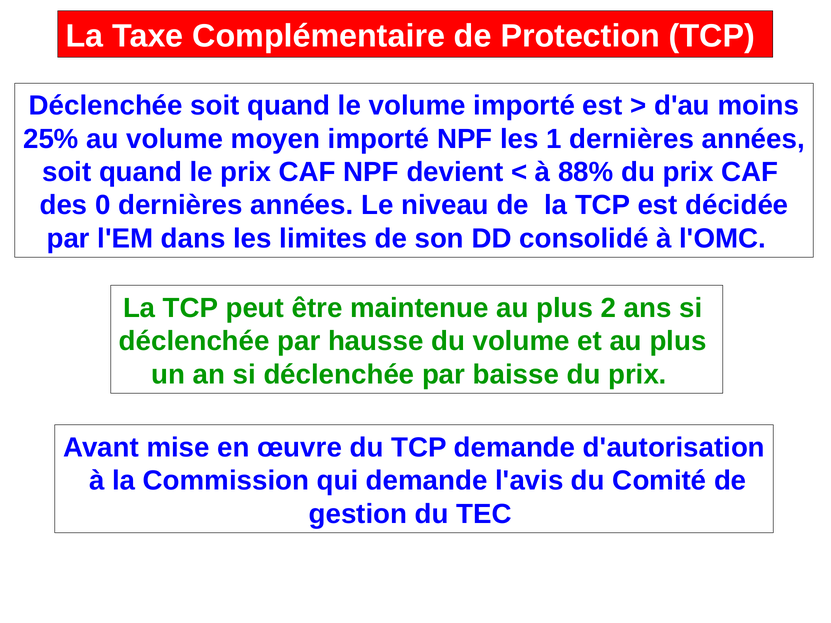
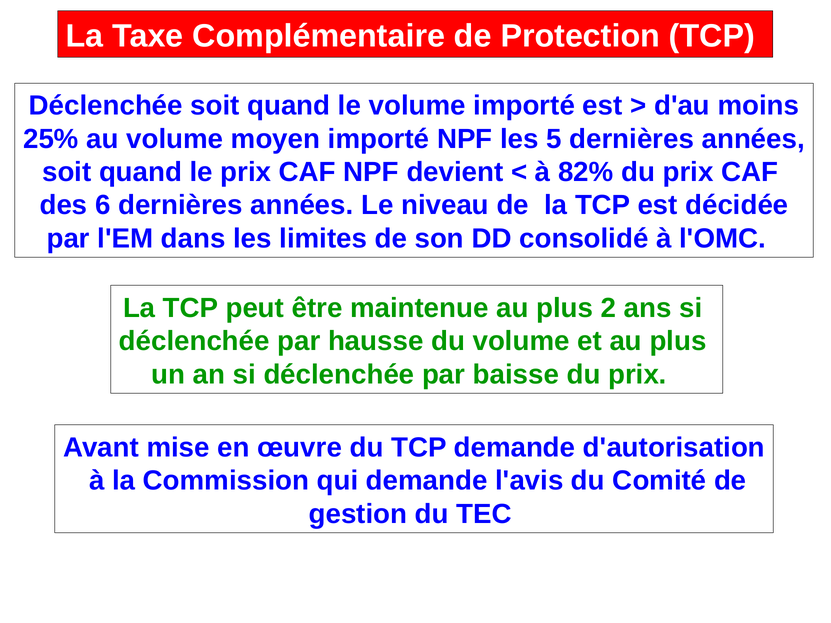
1: 1 -> 5
88%: 88% -> 82%
0: 0 -> 6
